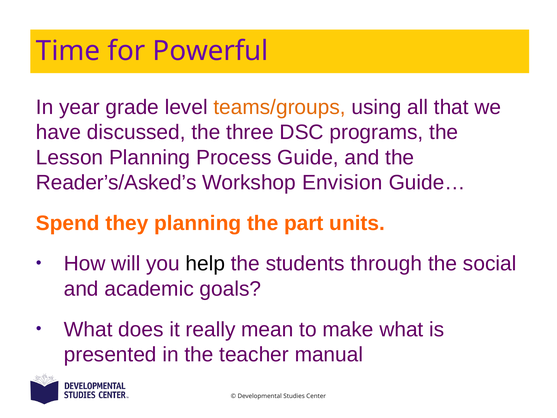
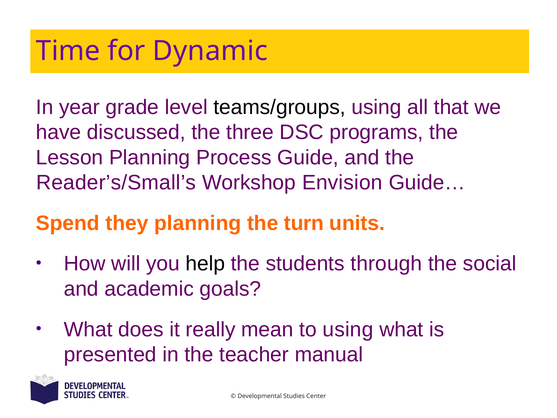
Powerful: Powerful -> Dynamic
teams/groups colour: orange -> black
Reader’s/Asked’s: Reader’s/Asked’s -> Reader’s/Small’s
part: part -> turn
to make: make -> using
